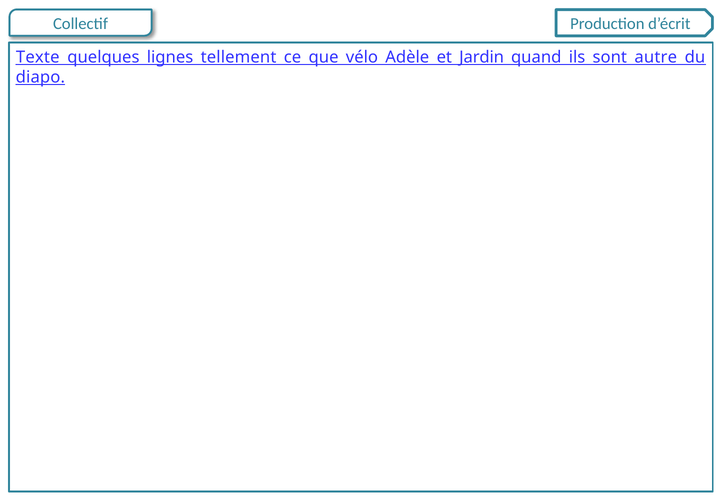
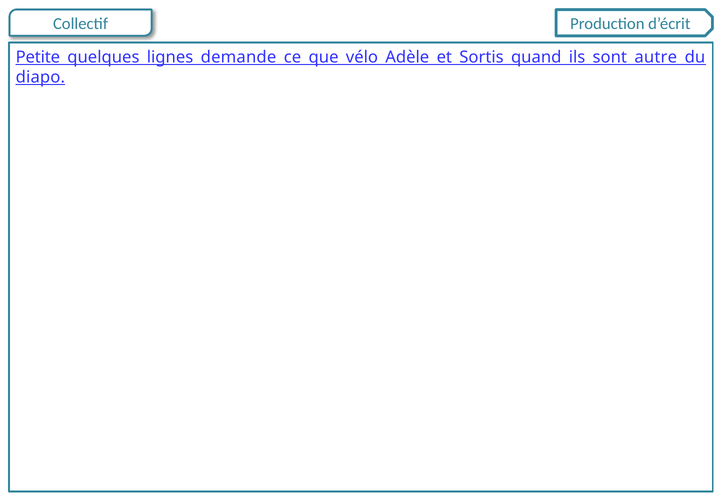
Texte: Texte -> Petite
tellement: tellement -> demande
Jardin: Jardin -> Sortis
